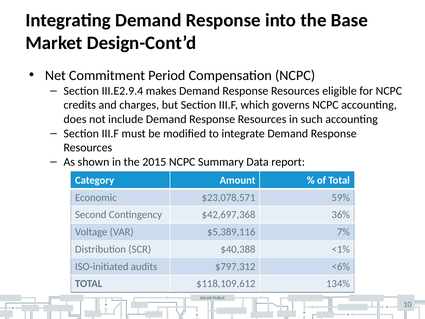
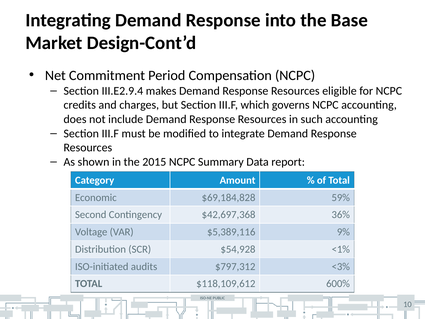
$23,078,571: $23,078,571 -> $69,184,828
7%: 7% -> 9%
$40,388: $40,388 -> $54,928
<6%: <6% -> <3%
134%: 134% -> 600%
